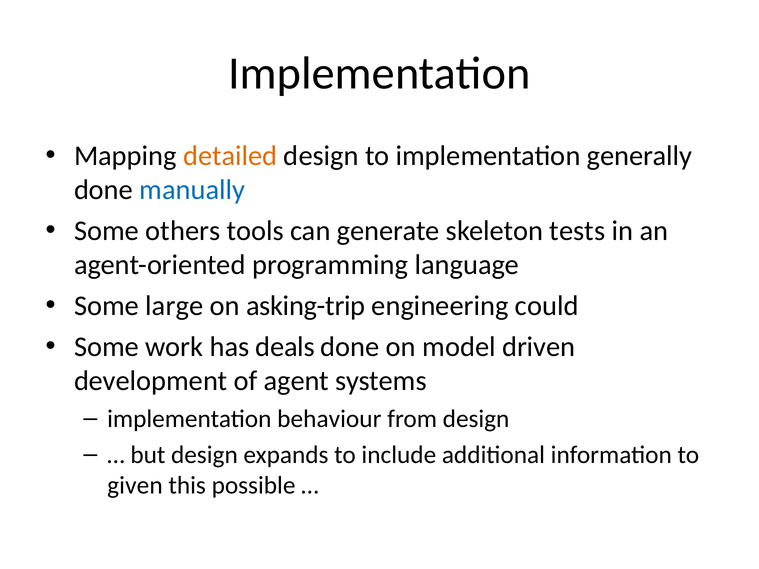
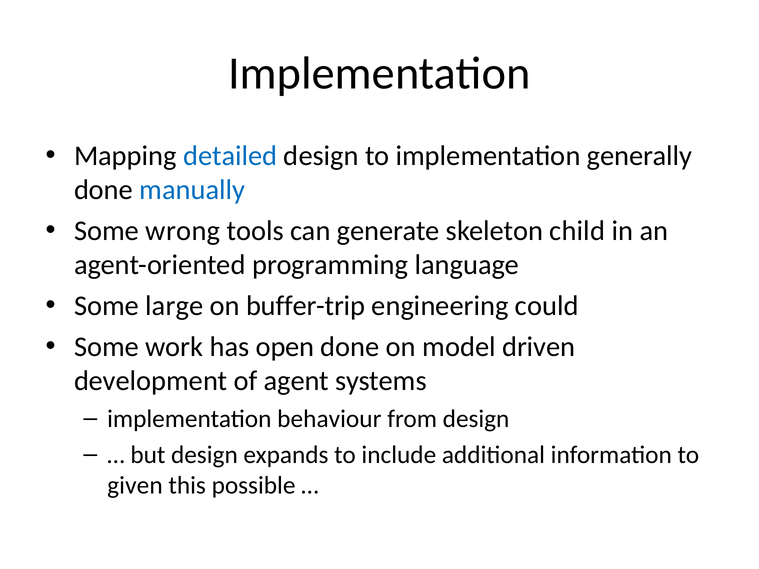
detailed colour: orange -> blue
others: others -> wrong
tests: tests -> child
asking-trip: asking-trip -> buffer-trip
deals: deals -> open
